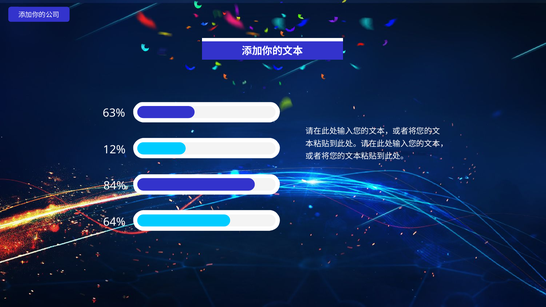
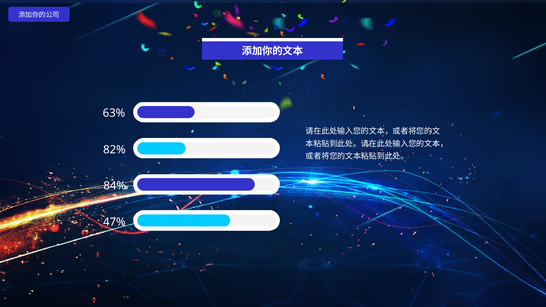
12%: 12% -> 82%
64%: 64% -> 47%
